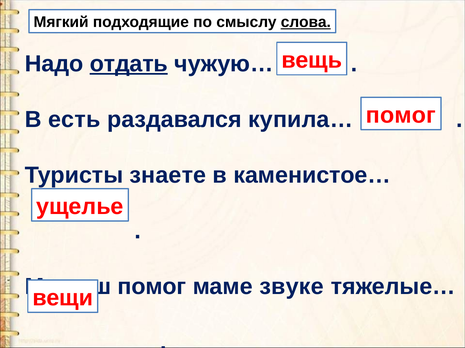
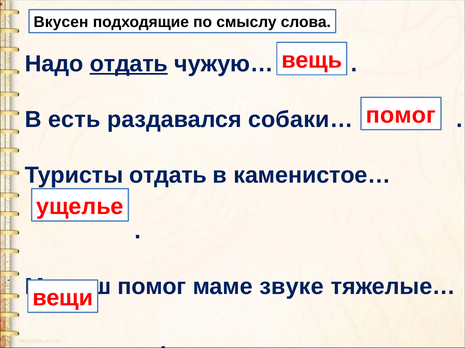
Мягкий: Мягкий -> Вкусен
слова underline: present -> none
купила…: купила… -> собаки…
Туристы знаете: знаете -> отдать
